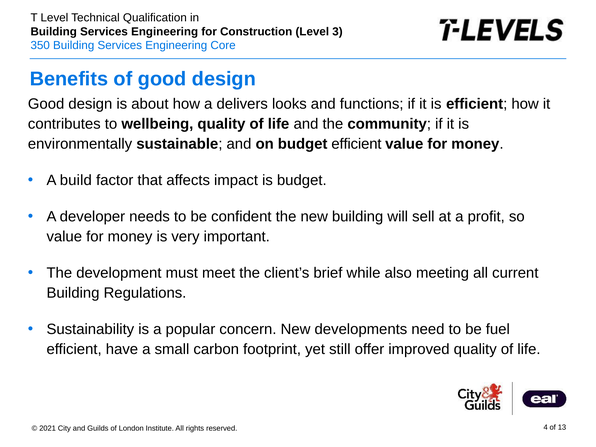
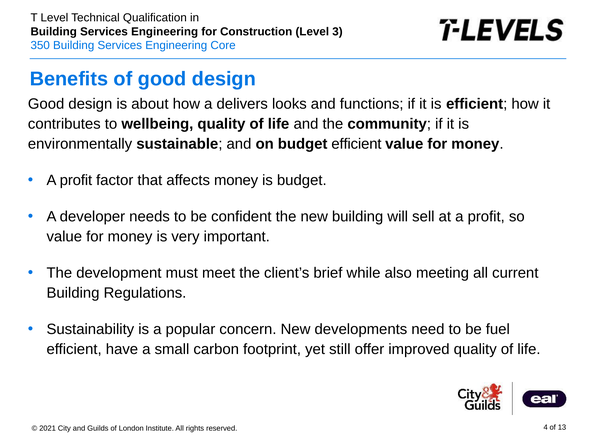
build at (76, 180): build -> profit
affects impact: impact -> money
